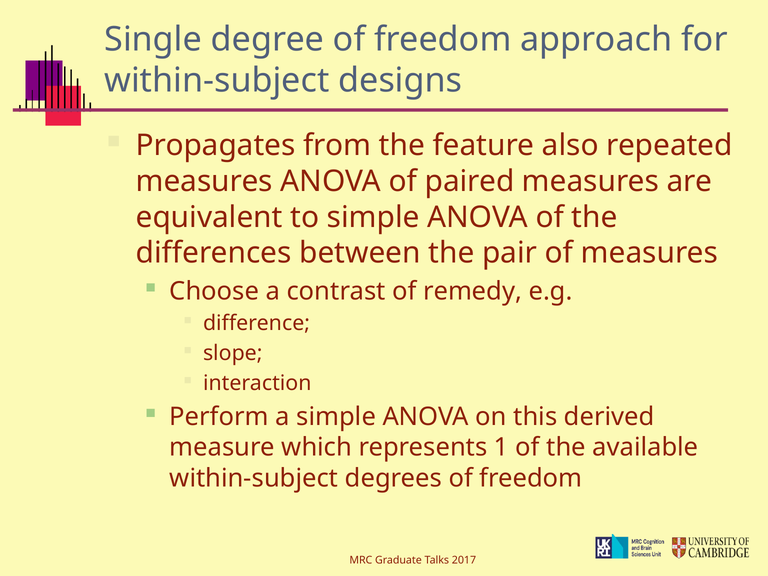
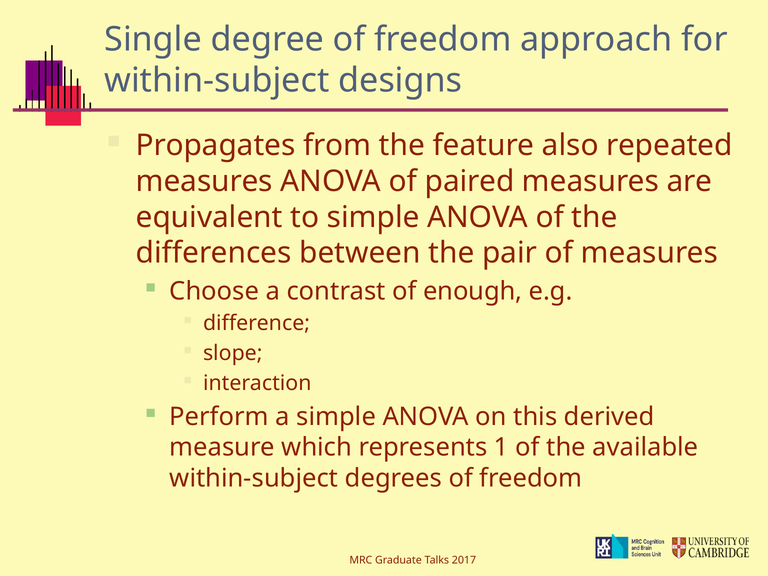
remedy: remedy -> enough
